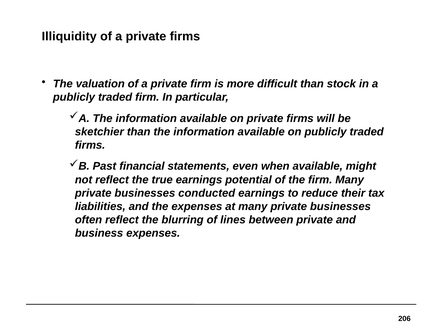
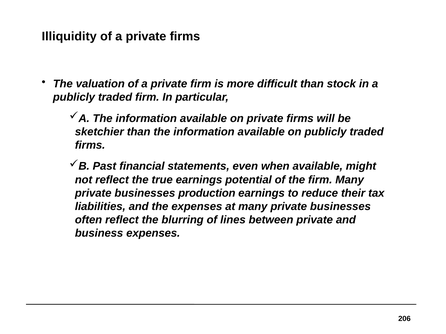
conducted: conducted -> production
